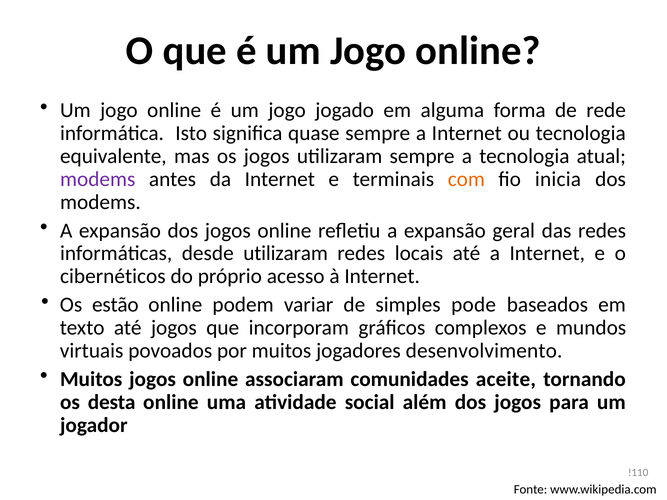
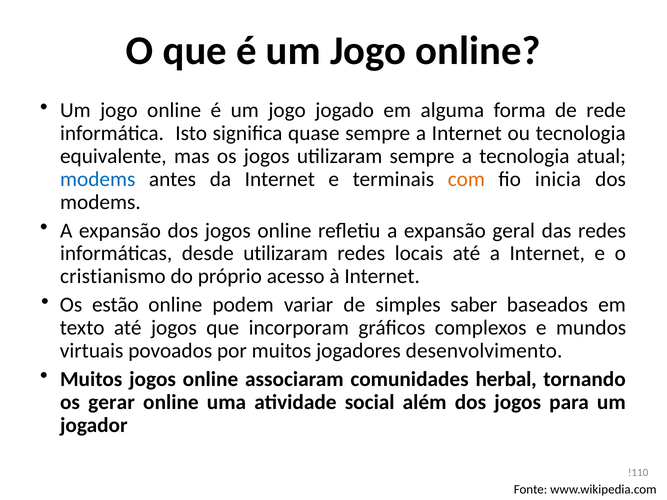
modems at (98, 179) colour: purple -> blue
cibernéticos: cibernéticos -> cristianismo
pode: pode -> saber
aceite: aceite -> herbal
desta: desta -> gerar
